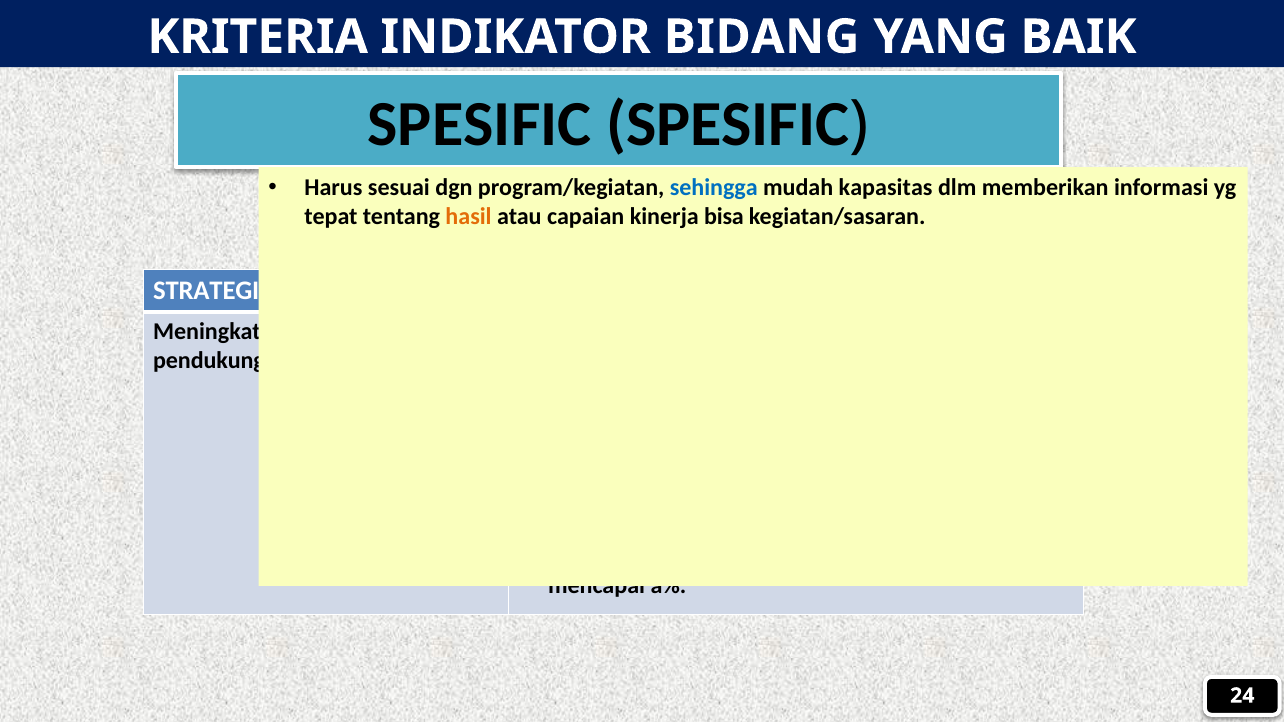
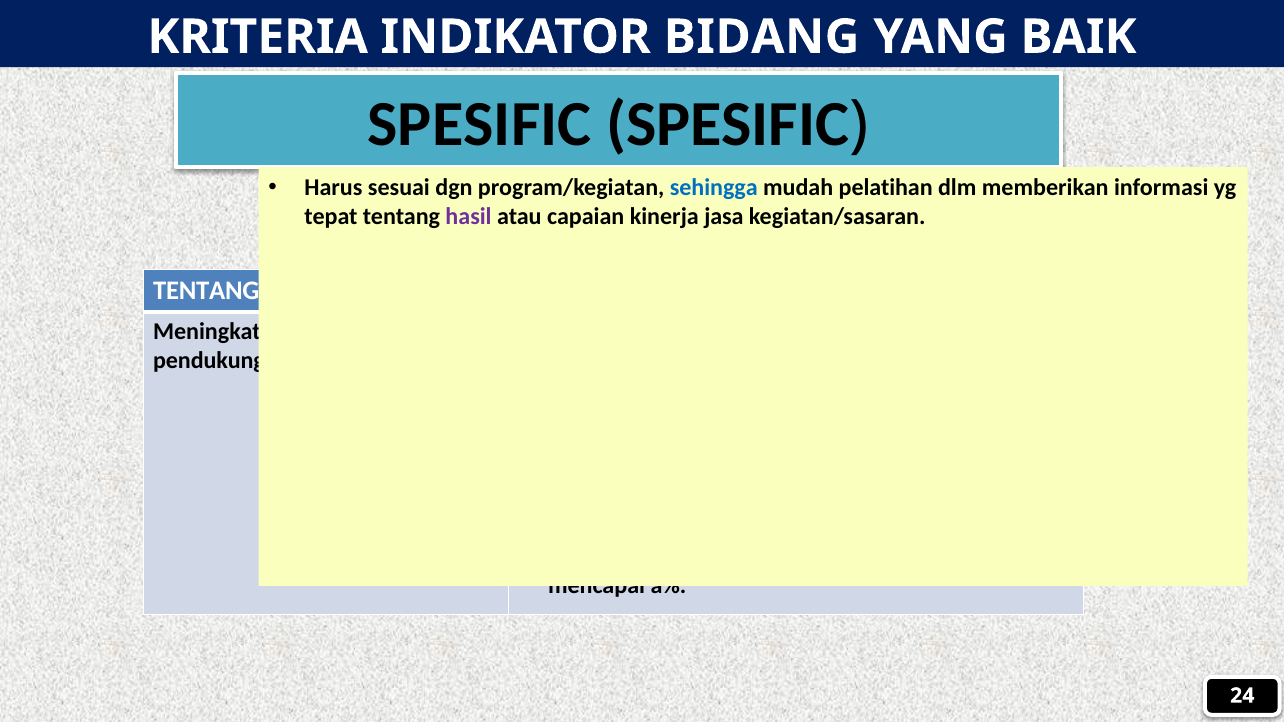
kapasitas: kapasitas -> pelatihan
hasil colour: orange -> purple
bisa: bisa -> jasa
STRATEGI at (206, 291): STRATEGI -> TENTANG
